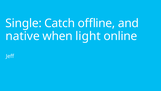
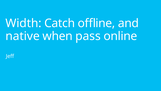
Single: Single -> Width
light: light -> pass
